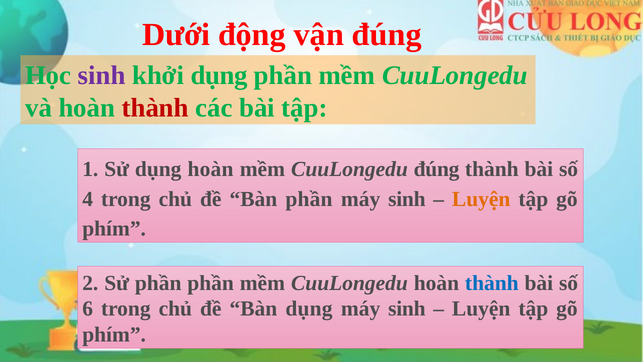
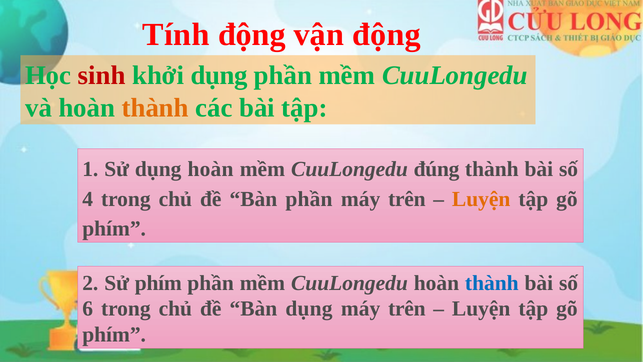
Dưới: Dưới -> Tính
vận đúng: đúng -> động
sinh at (102, 75) colour: purple -> red
thành at (155, 108) colour: red -> orange
sinh at (407, 199): sinh -> trên
Sử phần: phần -> phím
sinh at (407, 308): sinh -> trên
